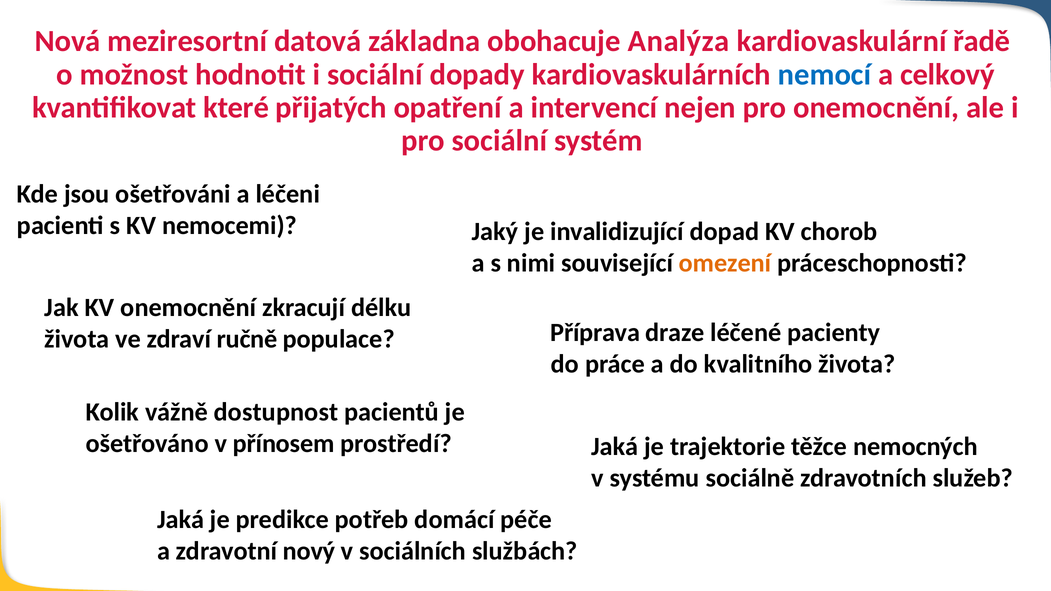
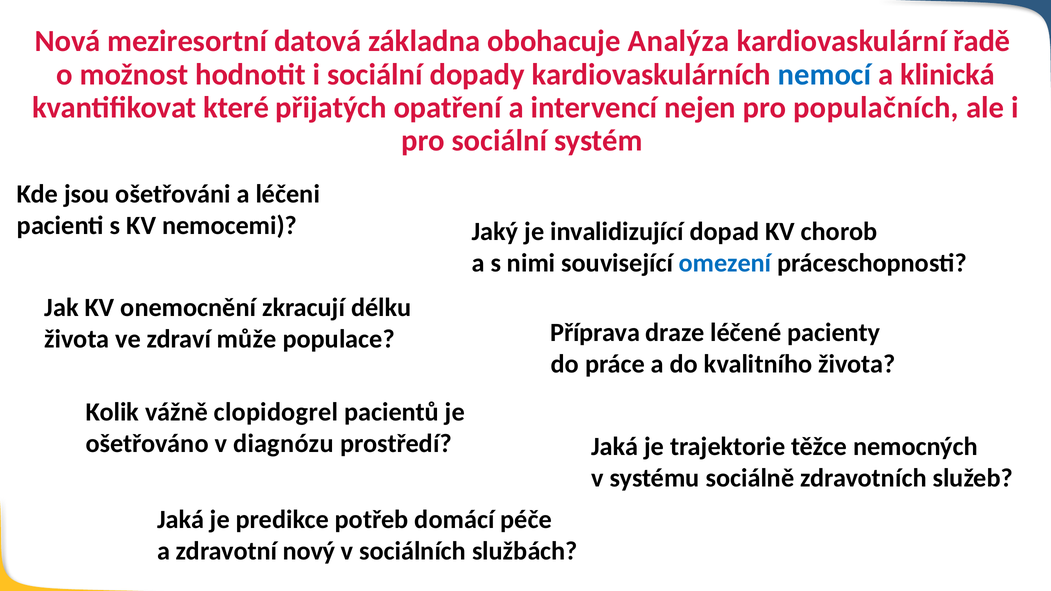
celkový: celkový -> klinická
pro onemocnění: onemocnění -> populačních
omezení colour: orange -> blue
ručně: ručně -> může
dostupnost: dostupnost -> clopidogrel
přínosem: přínosem -> diagnózu
